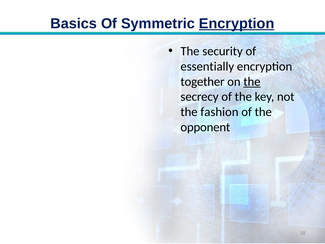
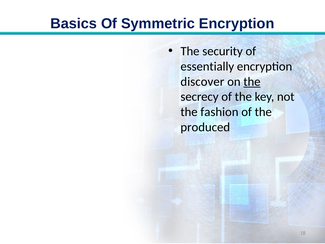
Encryption at (237, 23) underline: present -> none
together: together -> discover
opponent: opponent -> produced
